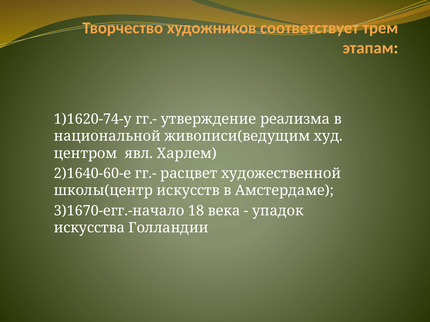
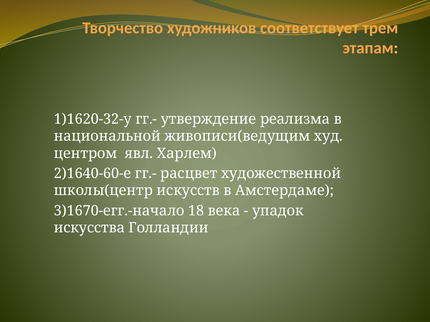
1)1620-74-у: 1)1620-74-у -> 1)1620-32-у
